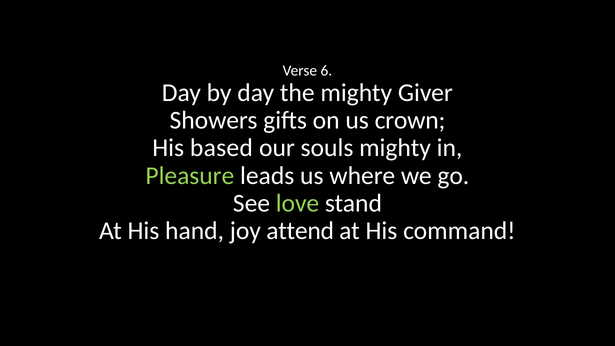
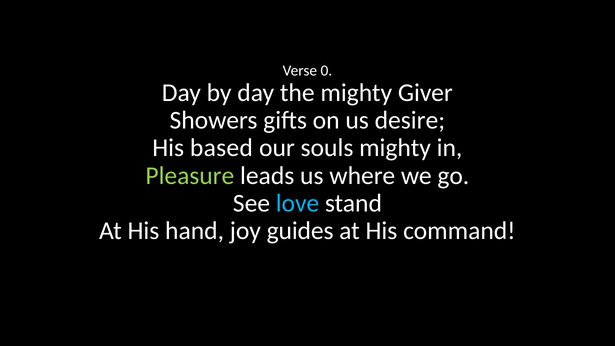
6: 6 -> 0
crown: crown -> desire
love colour: light green -> light blue
attend: attend -> guides
